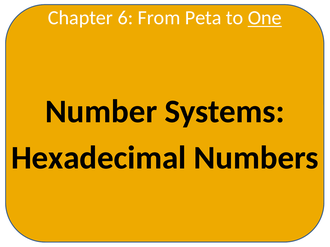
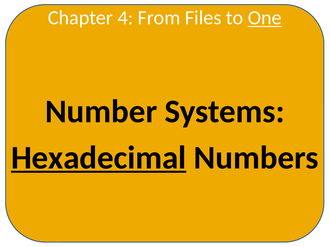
6: 6 -> 4
Peta: Peta -> Files
Hexadecimal underline: none -> present
